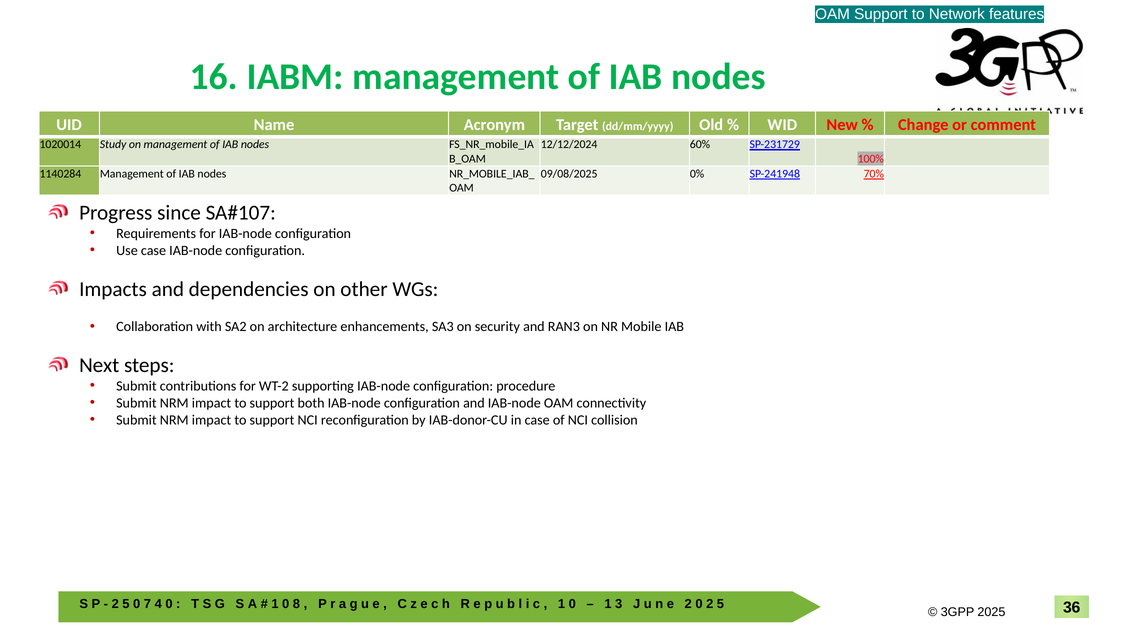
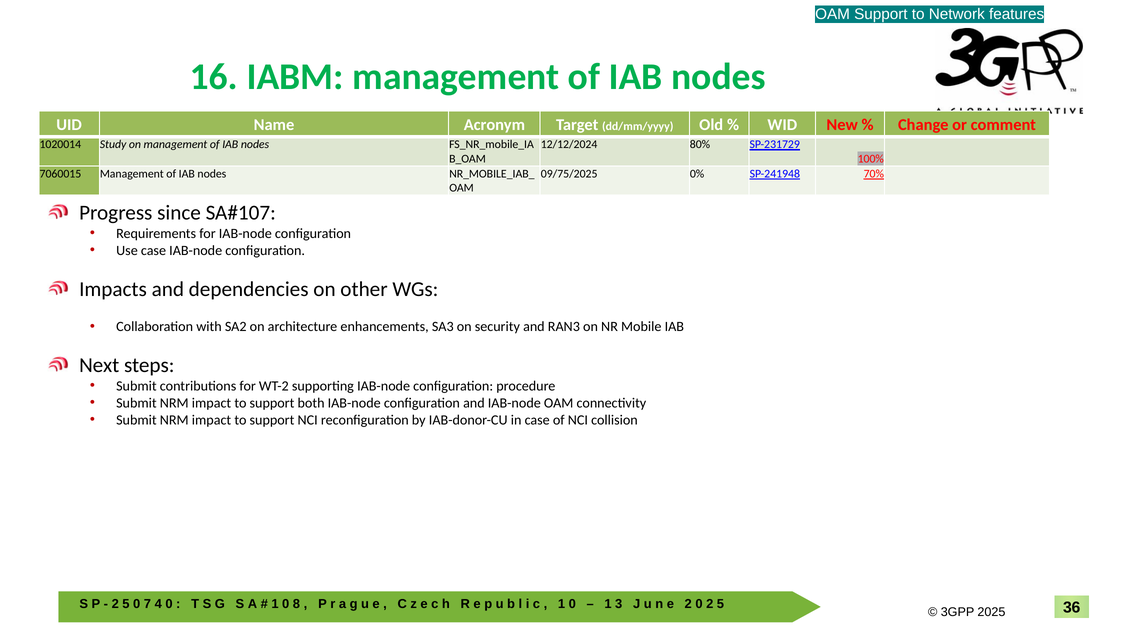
60%: 60% -> 80%
1140284: 1140284 -> 7060015
09/08/2025: 09/08/2025 -> 09/75/2025
